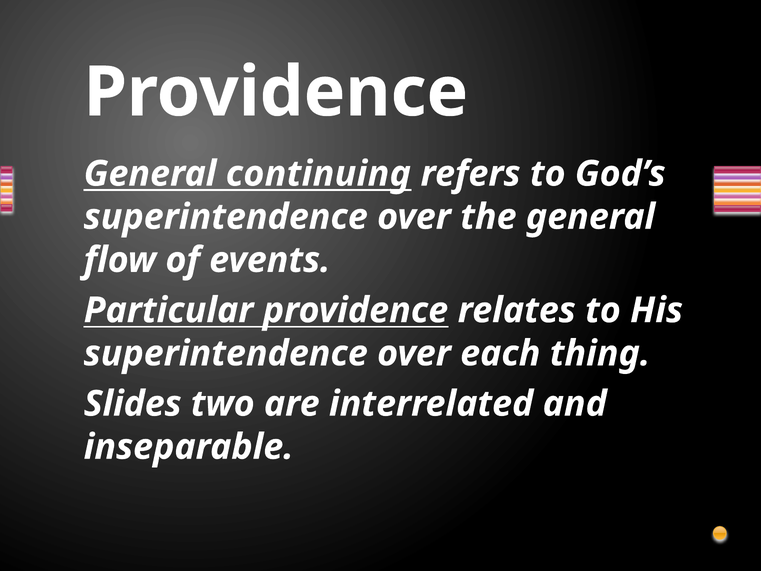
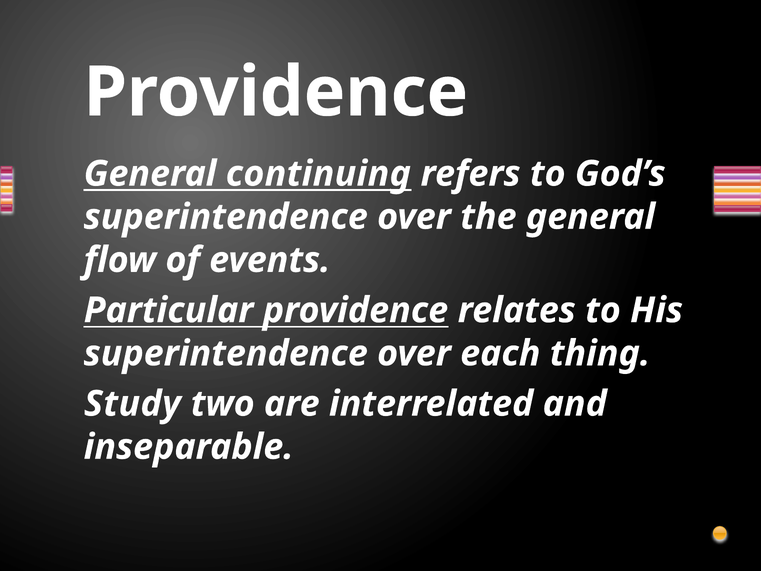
Slides: Slides -> Study
